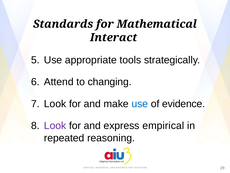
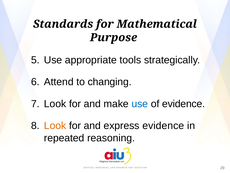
Interact: Interact -> Purpose
Look at (55, 125) colour: purple -> orange
express empirical: empirical -> evidence
